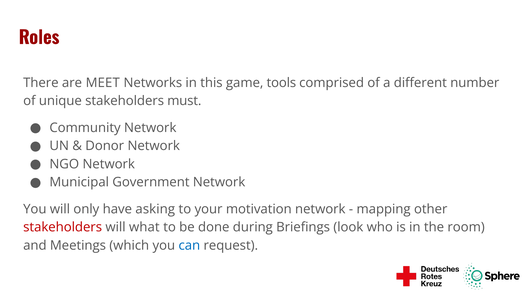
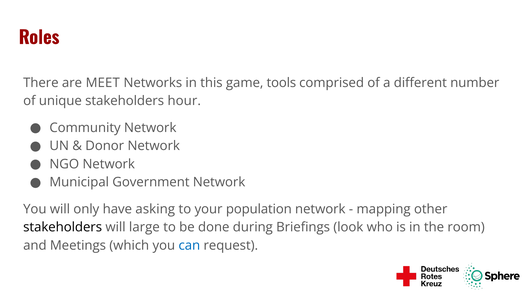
must: must -> hour
motivation: motivation -> population
stakeholders at (63, 227) colour: red -> black
what: what -> large
